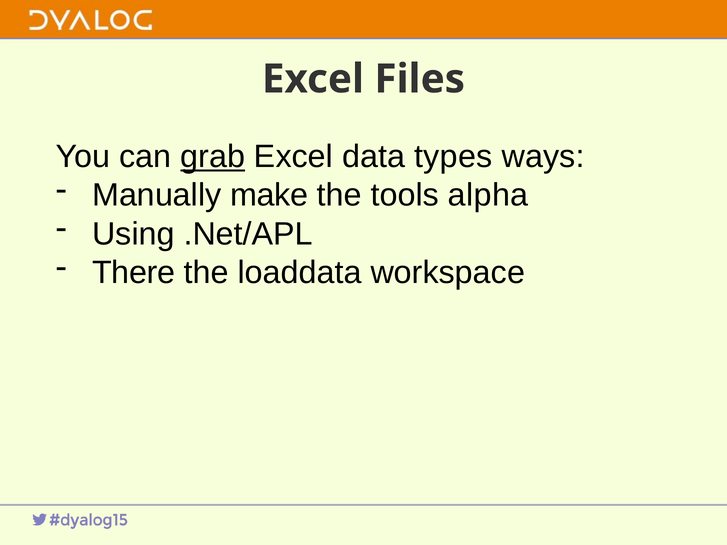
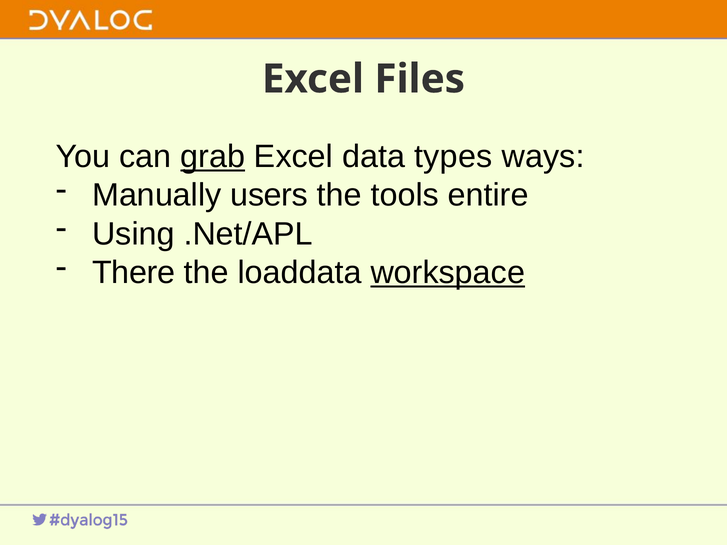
make: make -> users
alpha: alpha -> entire
workspace underline: none -> present
